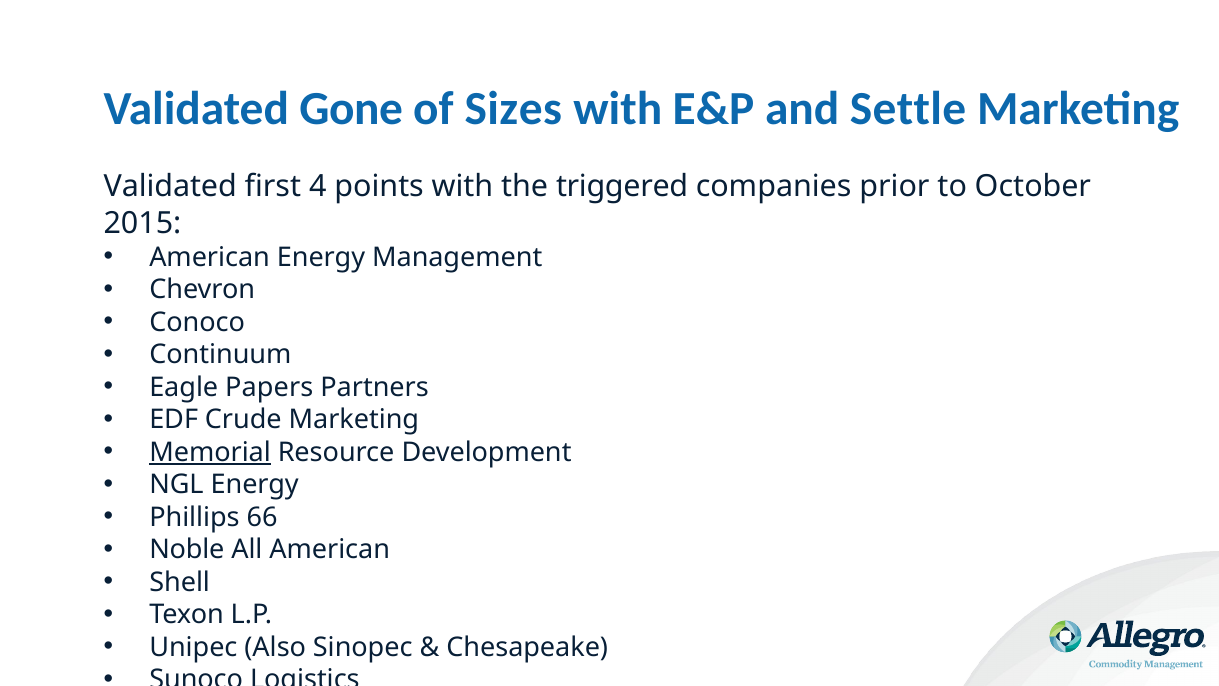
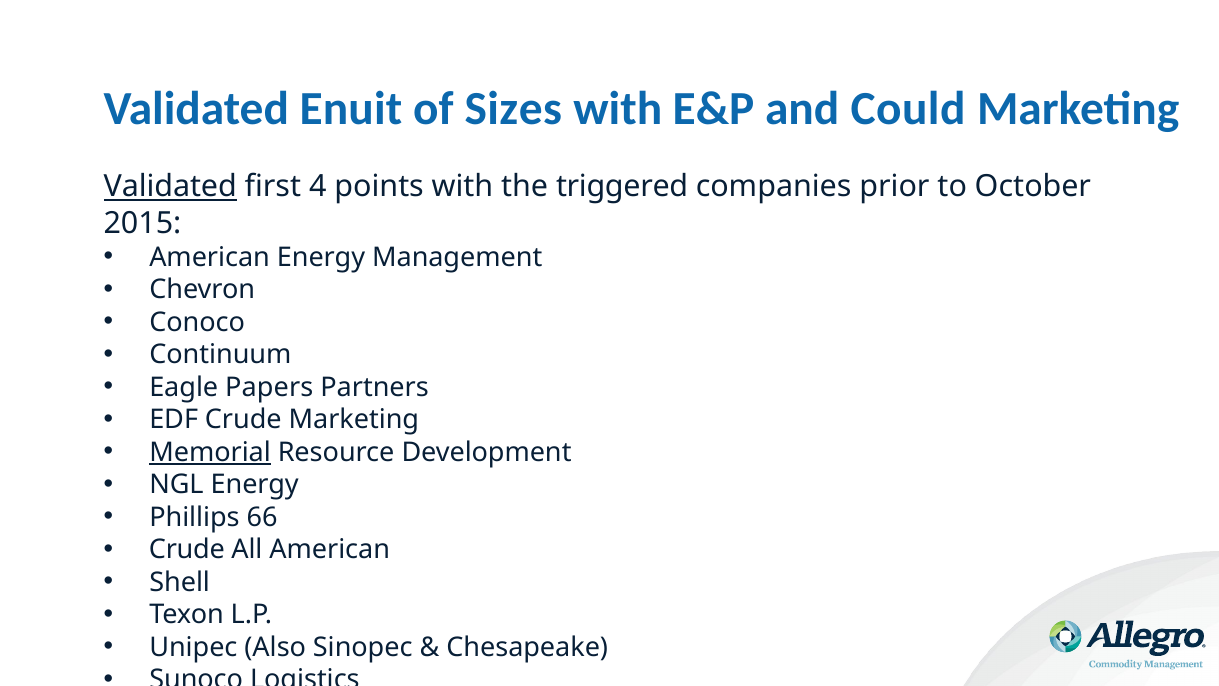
Gone: Gone -> Enuit
Settle: Settle -> Could
Validated at (170, 187) underline: none -> present
Noble at (187, 550): Noble -> Crude
